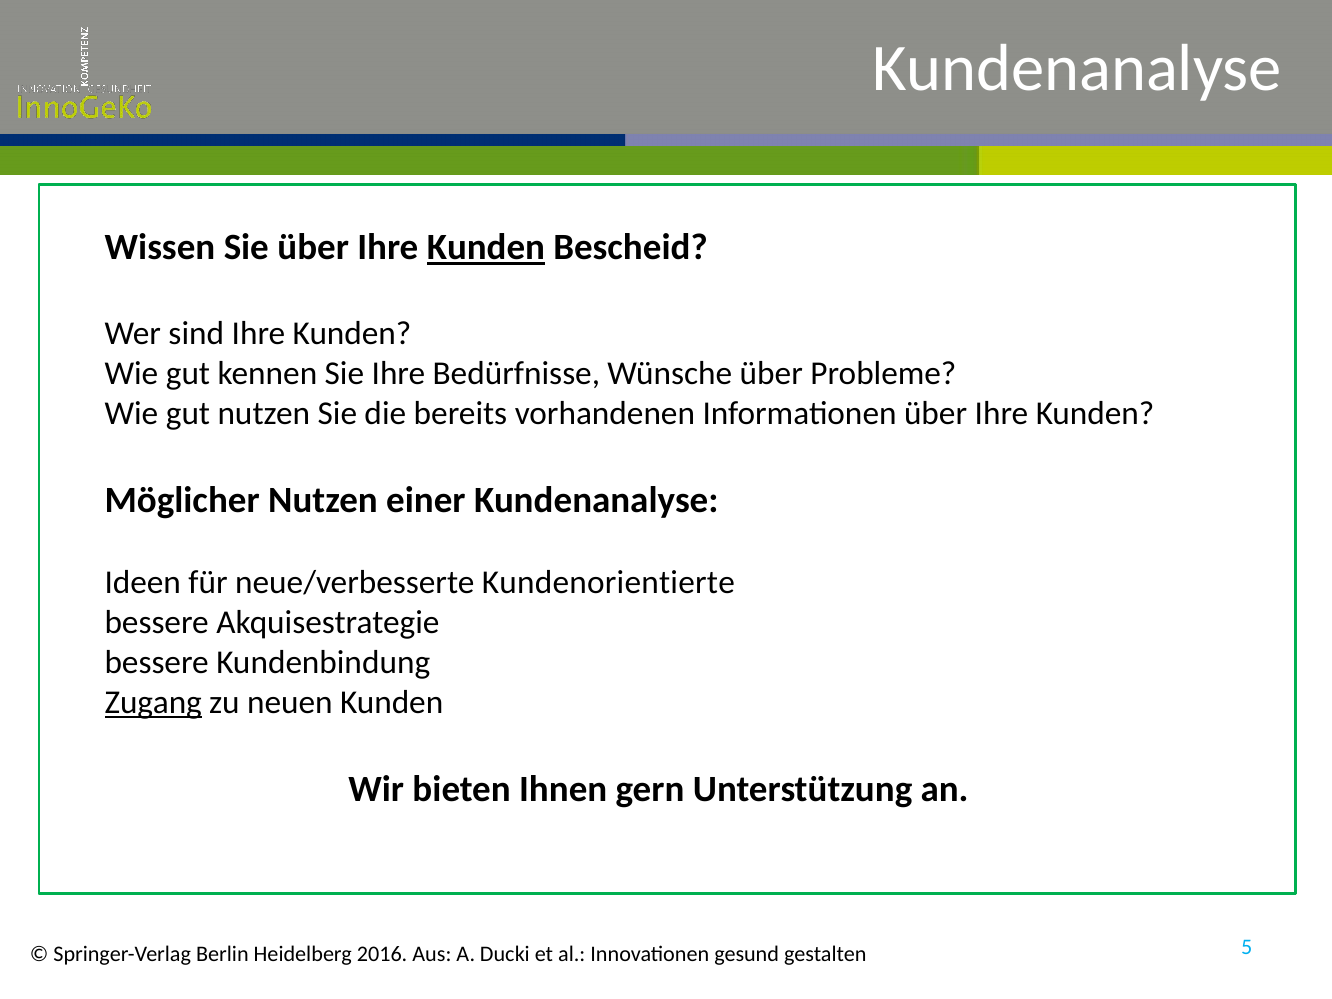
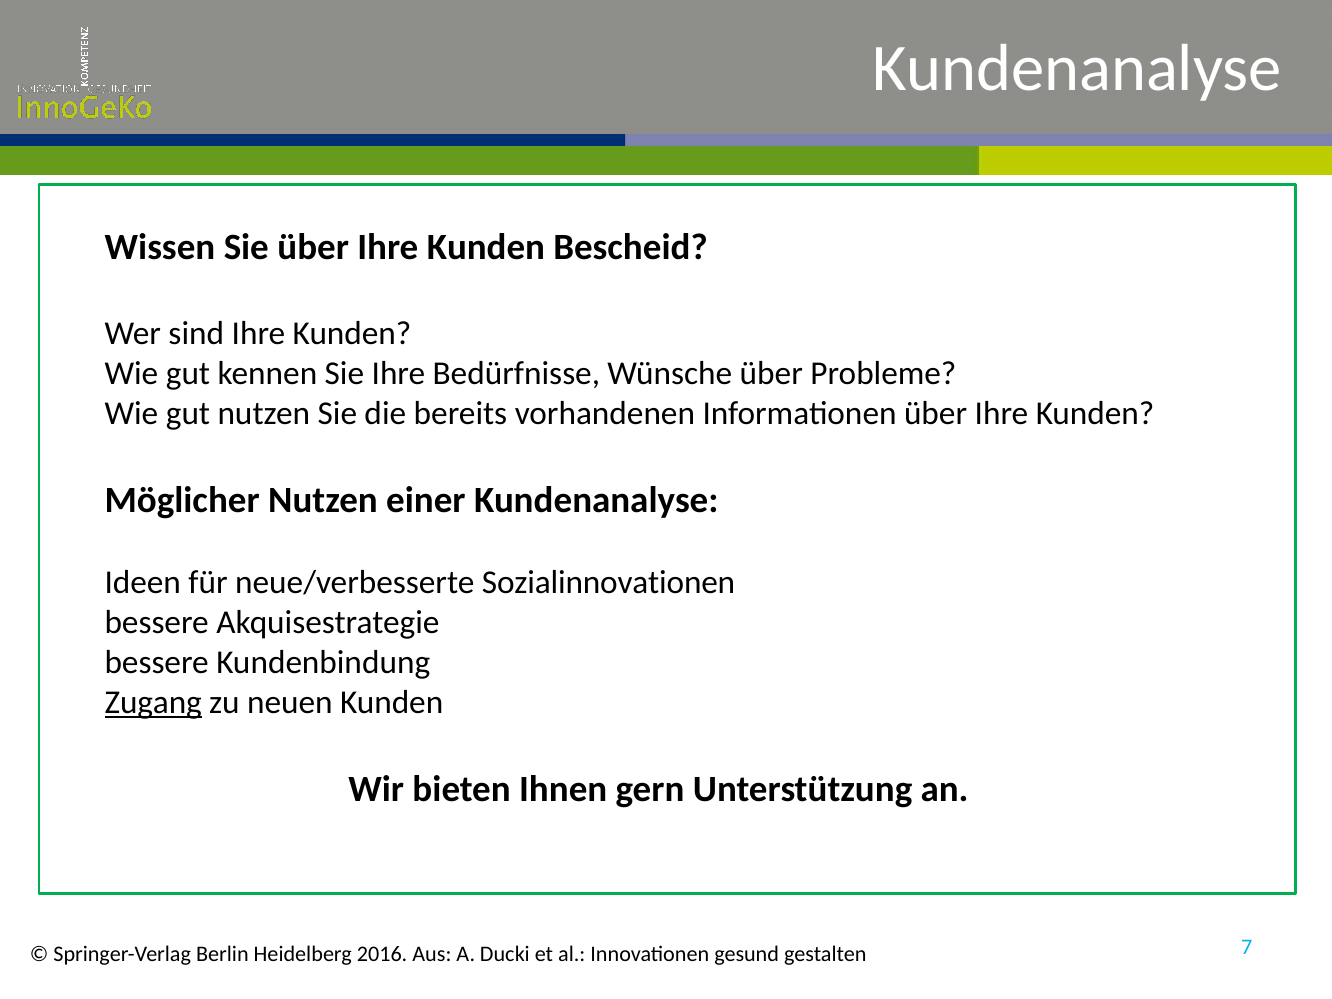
Kunden at (486, 248) underline: present -> none
Kundenorientierte: Kundenorientierte -> Sozialinnovationen
5: 5 -> 7
